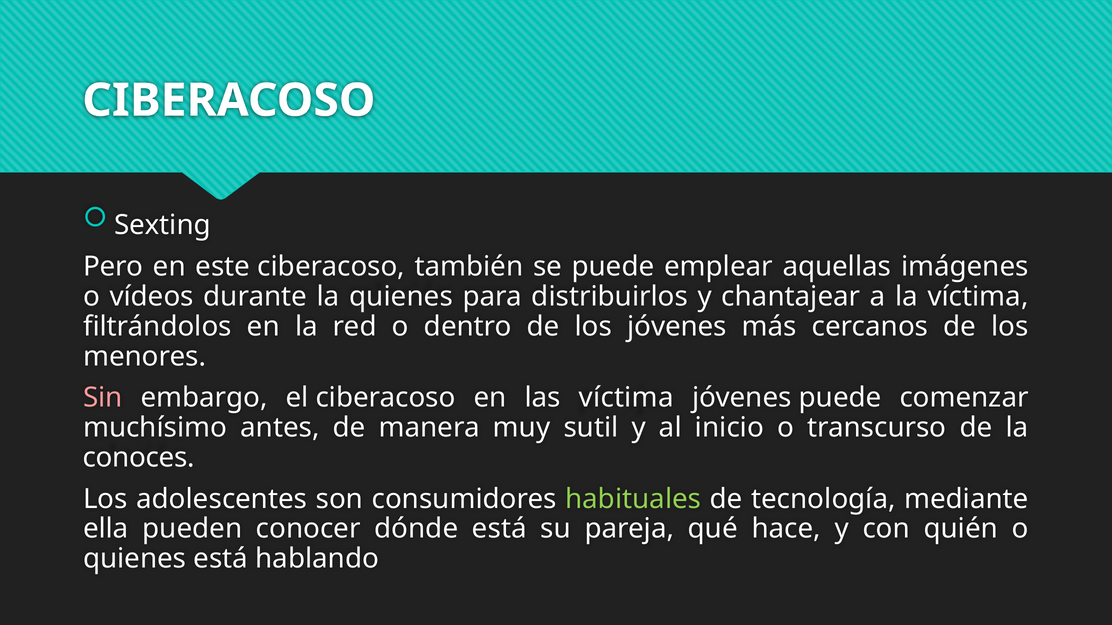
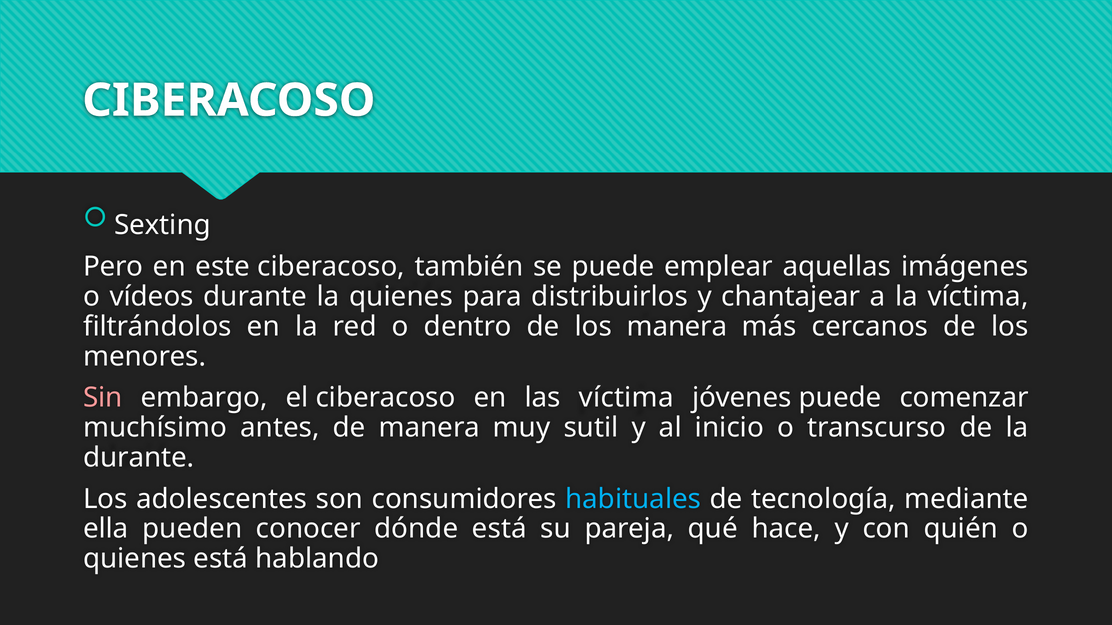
los jóvenes: jóvenes -> manera
conoces at (139, 458): conoces -> durante
habituales colour: light green -> light blue
